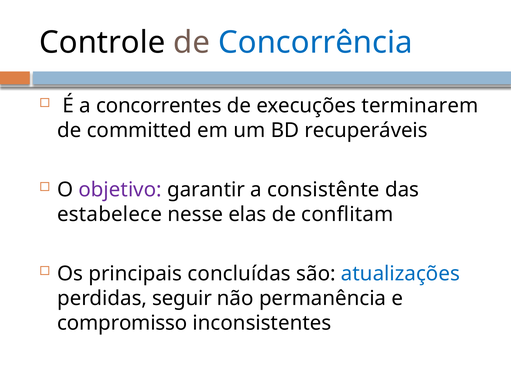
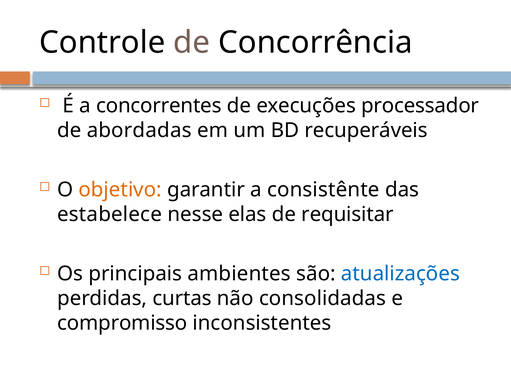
Concorrência colour: blue -> black
terminarem: terminarem -> processador
committed: committed -> abordadas
objetivo colour: purple -> orange
conflitam: conflitam -> requisitar
concluídas: concluídas -> ambientes
seguir: seguir -> curtas
permanência: permanência -> consolidadas
